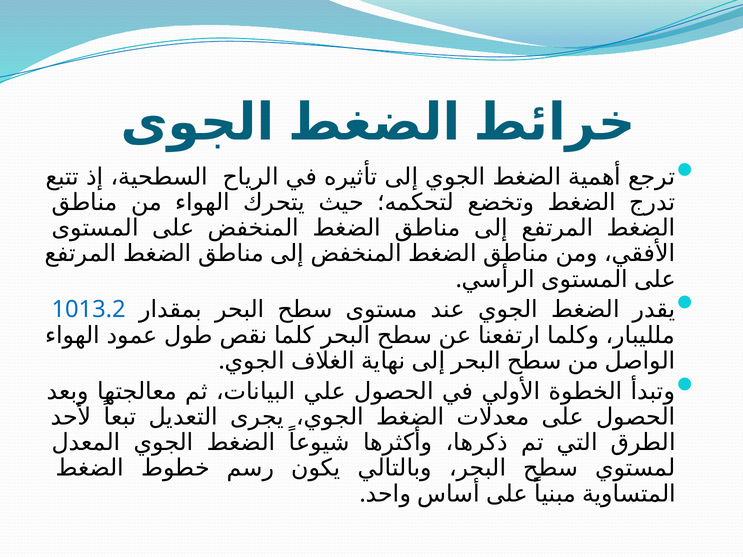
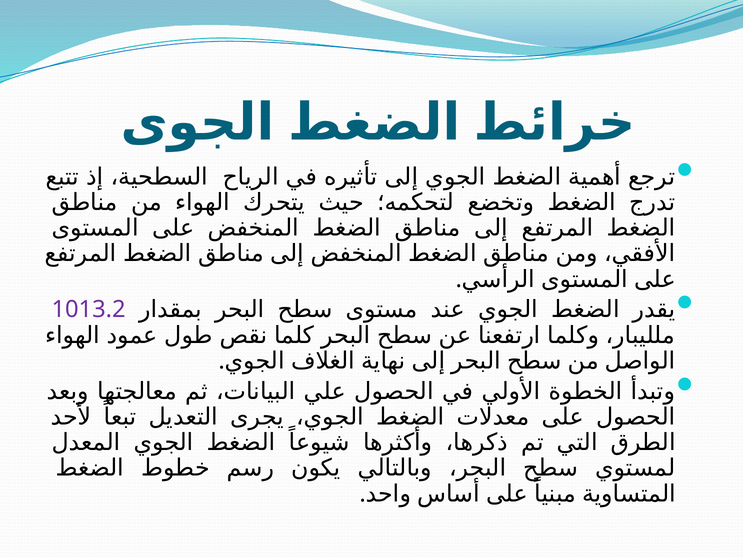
1013.2 colour: blue -> purple
